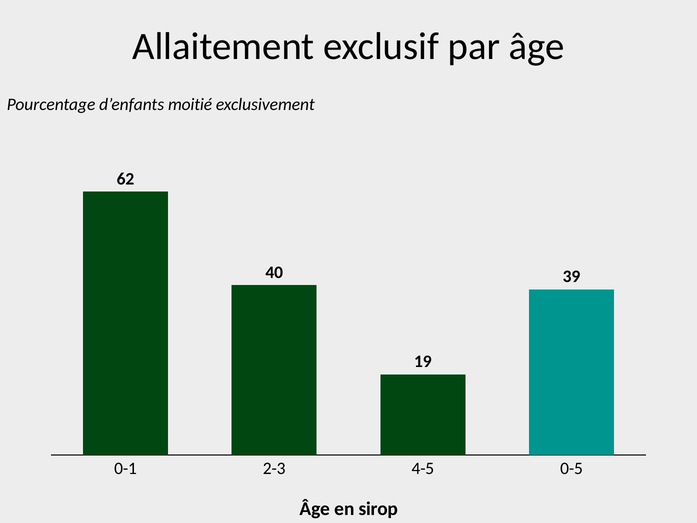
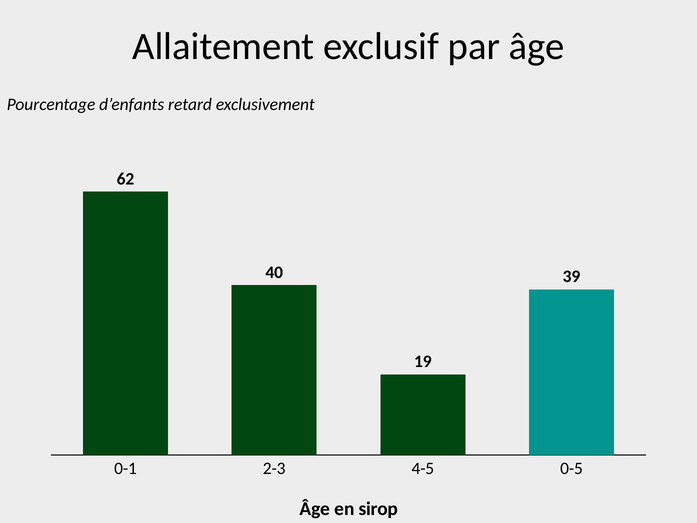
moitié: moitié -> retard
